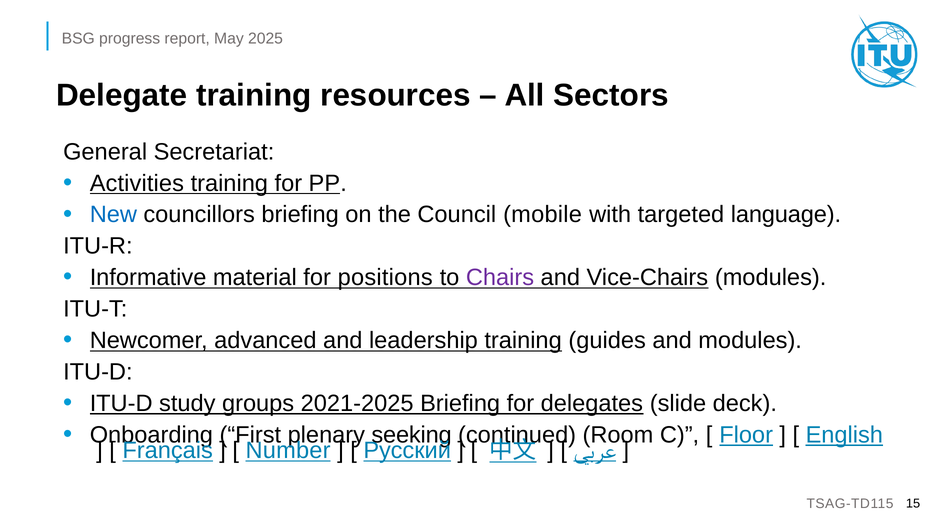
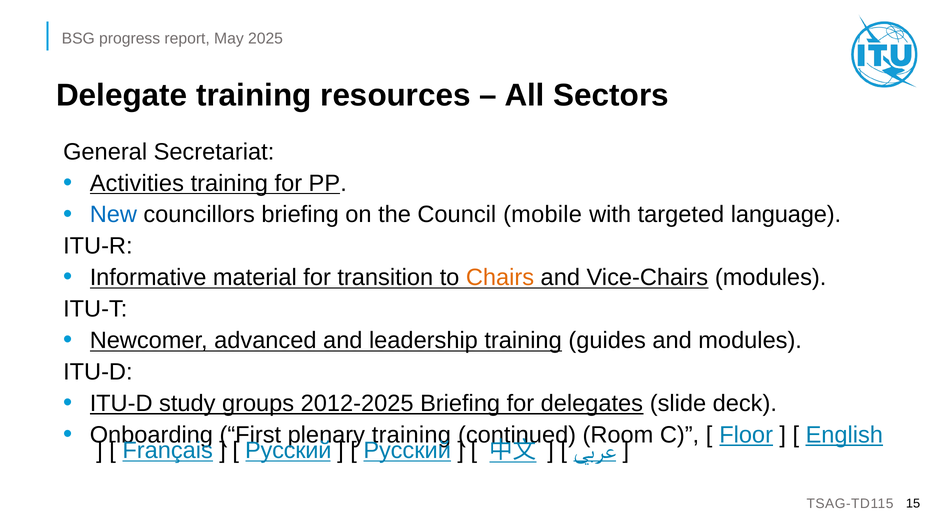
positions: positions -> transition
Chairs colour: purple -> orange
2021-2025: 2021-2025 -> 2012-2025
plenary seeking: seeking -> training
Number at (288, 451): Number -> Русский
